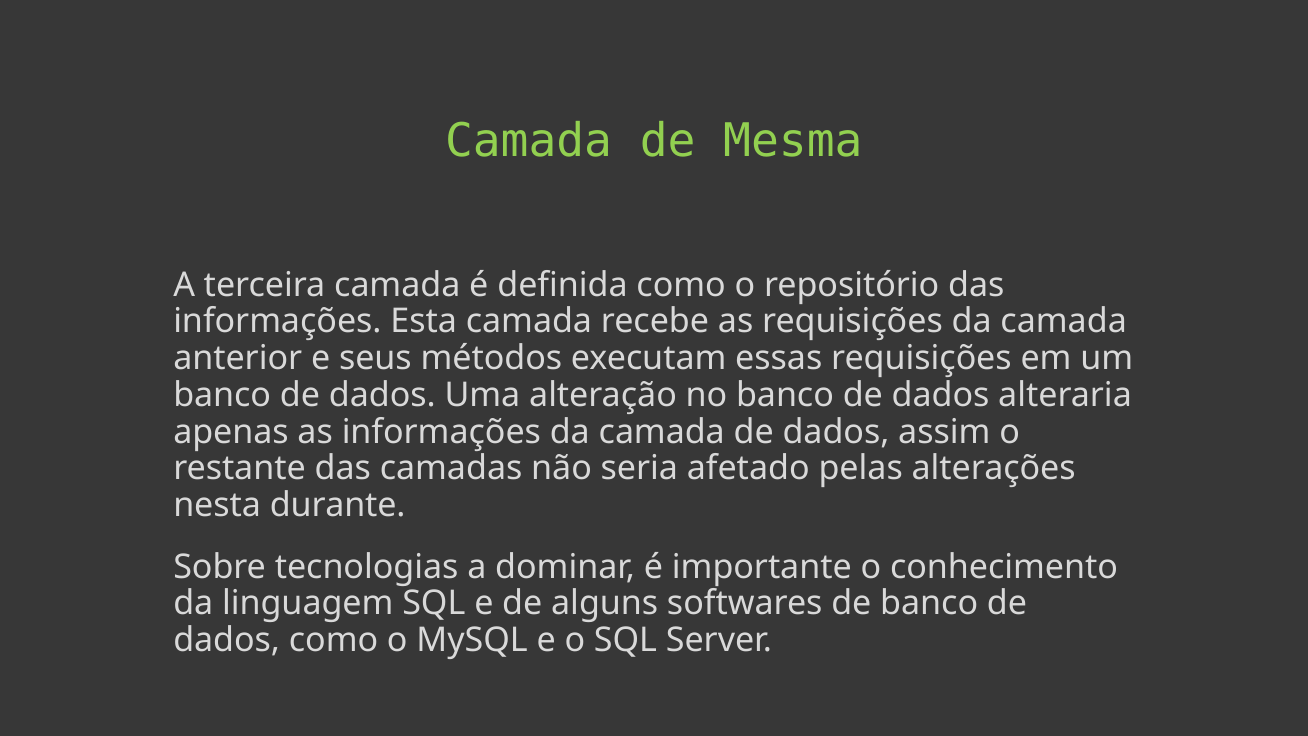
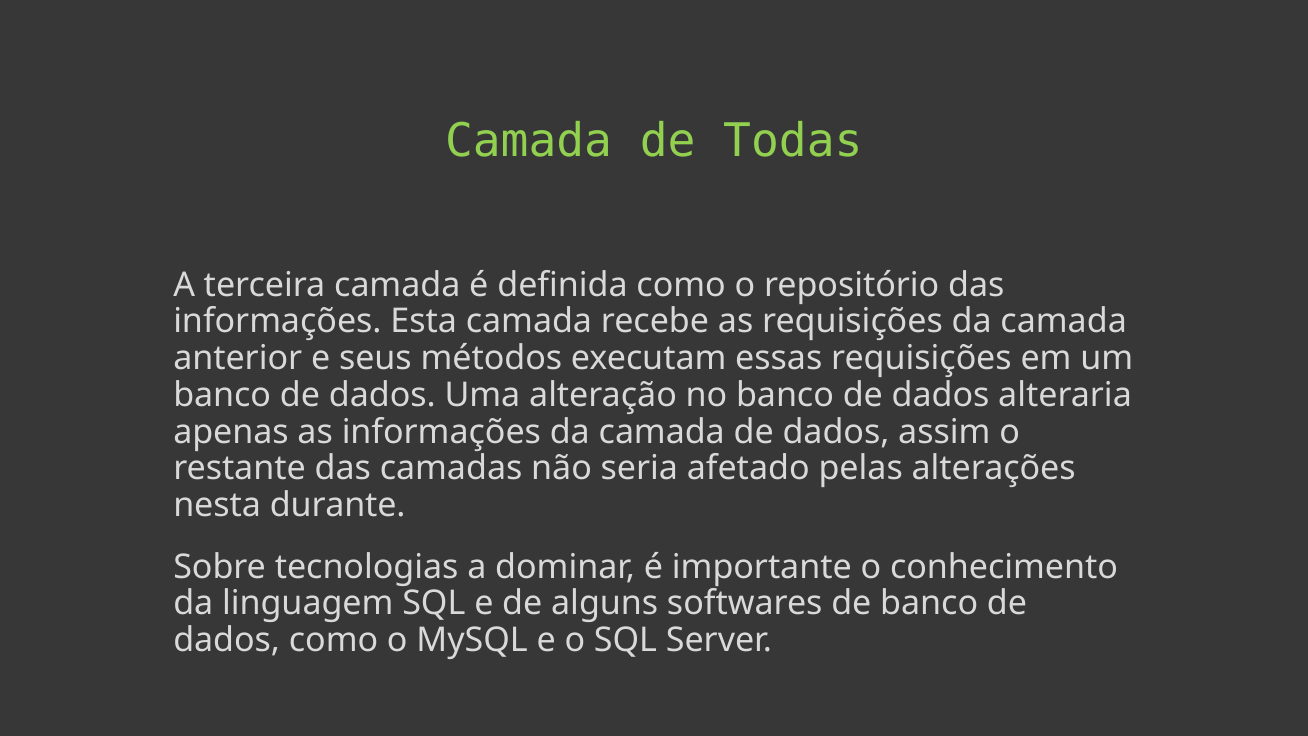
Mesma: Mesma -> Todas
